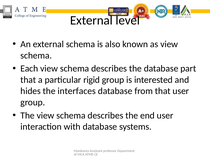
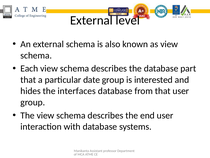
rigid: rigid -> date
